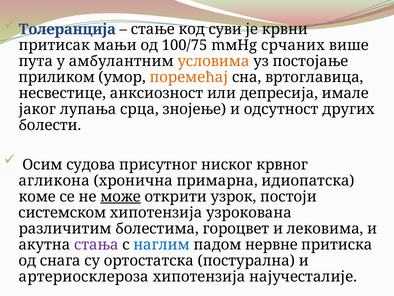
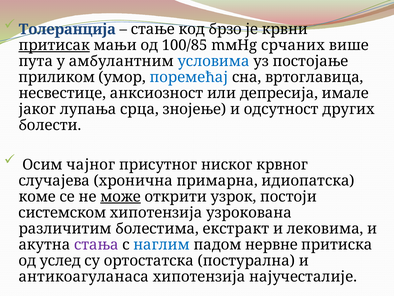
суви: суви -> брзо
притисак underline: none -> present
100/75: 100/75 -> 100/85
условима colour: orange -> blue
поремећај colour: orange -> blue
судова: судова -> чајног
агликона: агликона -> случајева
гороцвет: гороцвет -> екстракт
снага: снага -> услед
артериосклероза: артериосклероза -> антикоагуланаса
